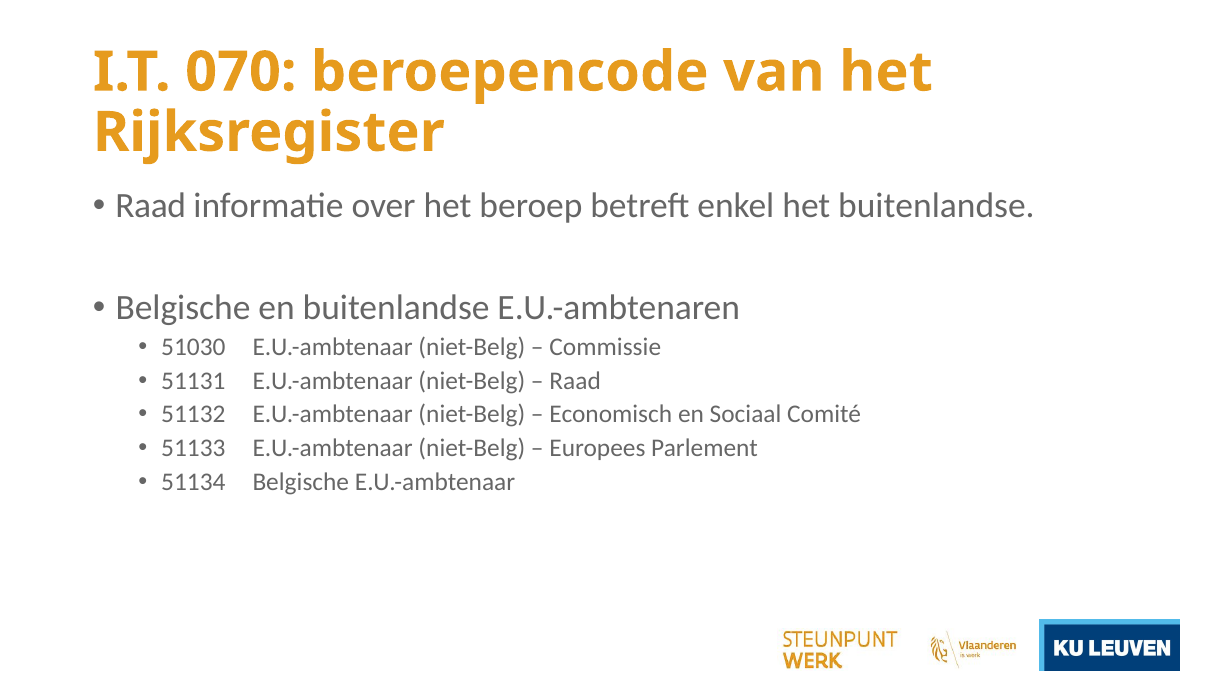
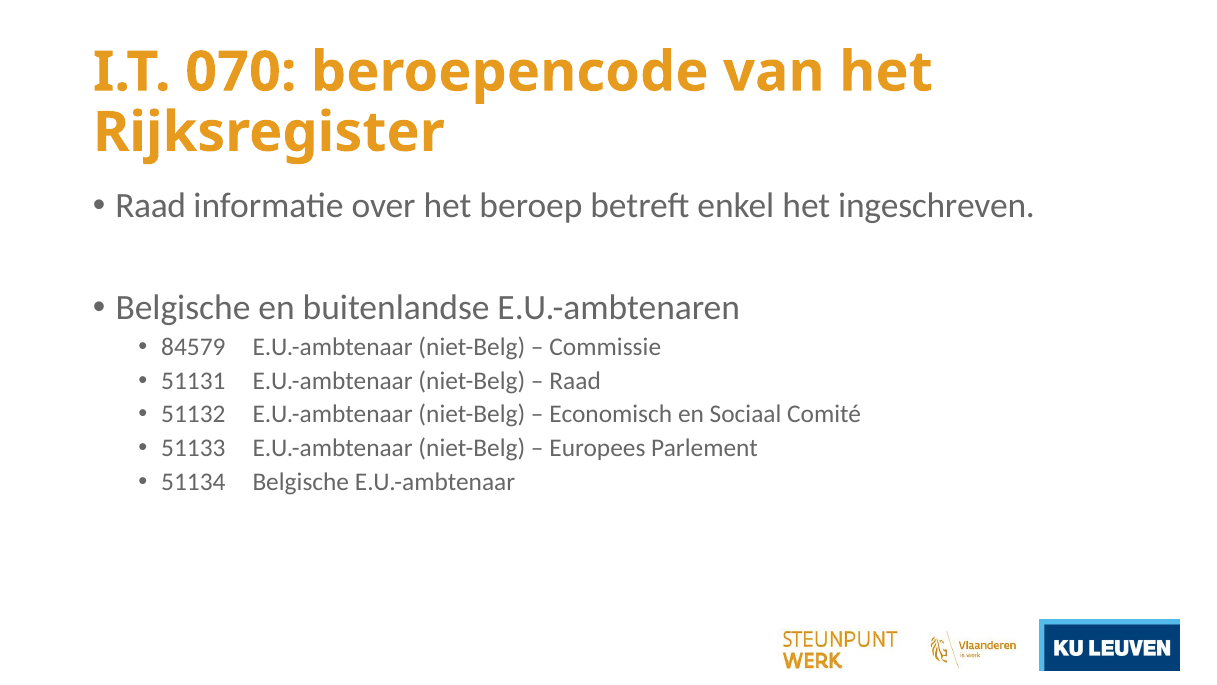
het buitenlandse: buitenlandse -> ingeschreven
51030: 51030 -> 84579
